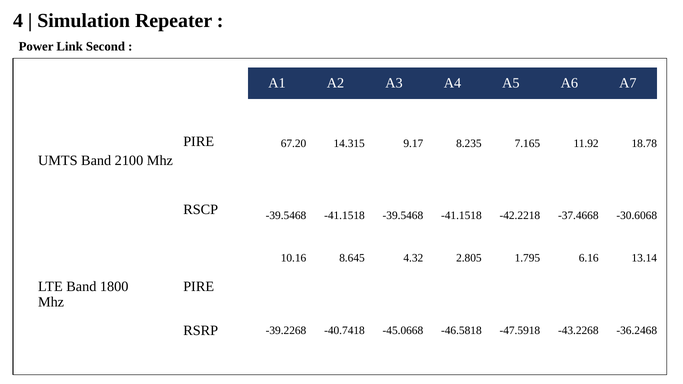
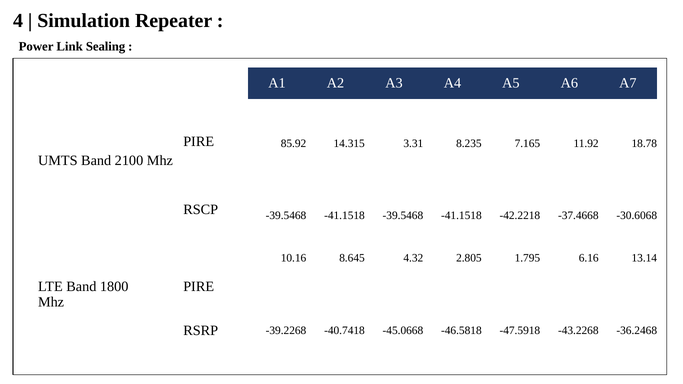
Second: Second -> Sealing
67.20: 67.20 -> 85.92
9.17: 9.17 -> 3.31
